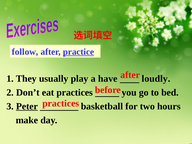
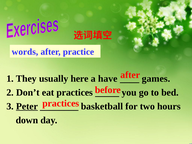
follow: follow -> words
practice underline: present -> none
play: play -> here
loudly: loudly -> games
make: make -> down
